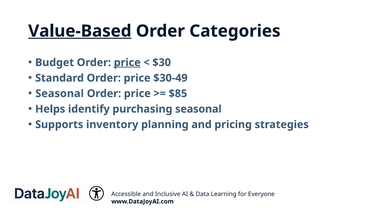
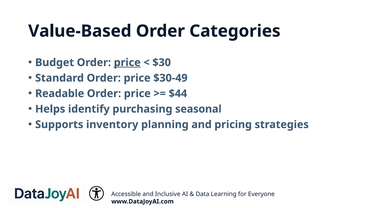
Value-Based underline: present -> none
Seasonal at (60, 94): Seasonal -> Readable
$85: $85 -> $44
